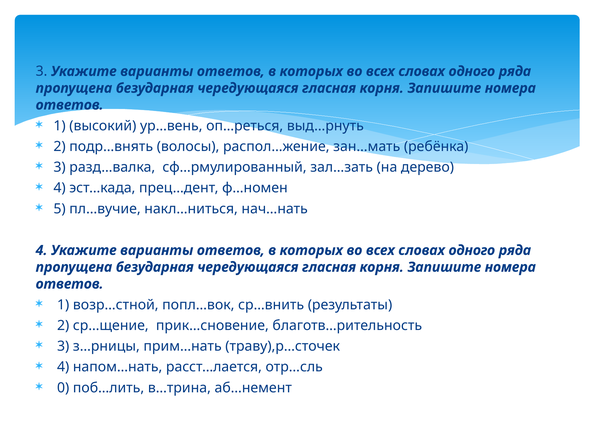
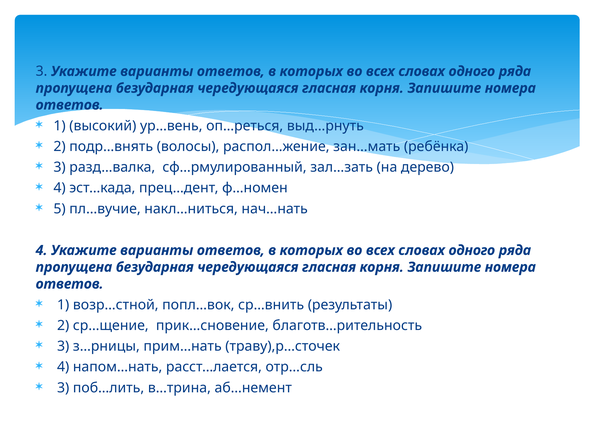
0 at (63, 388): 0 -> 3
